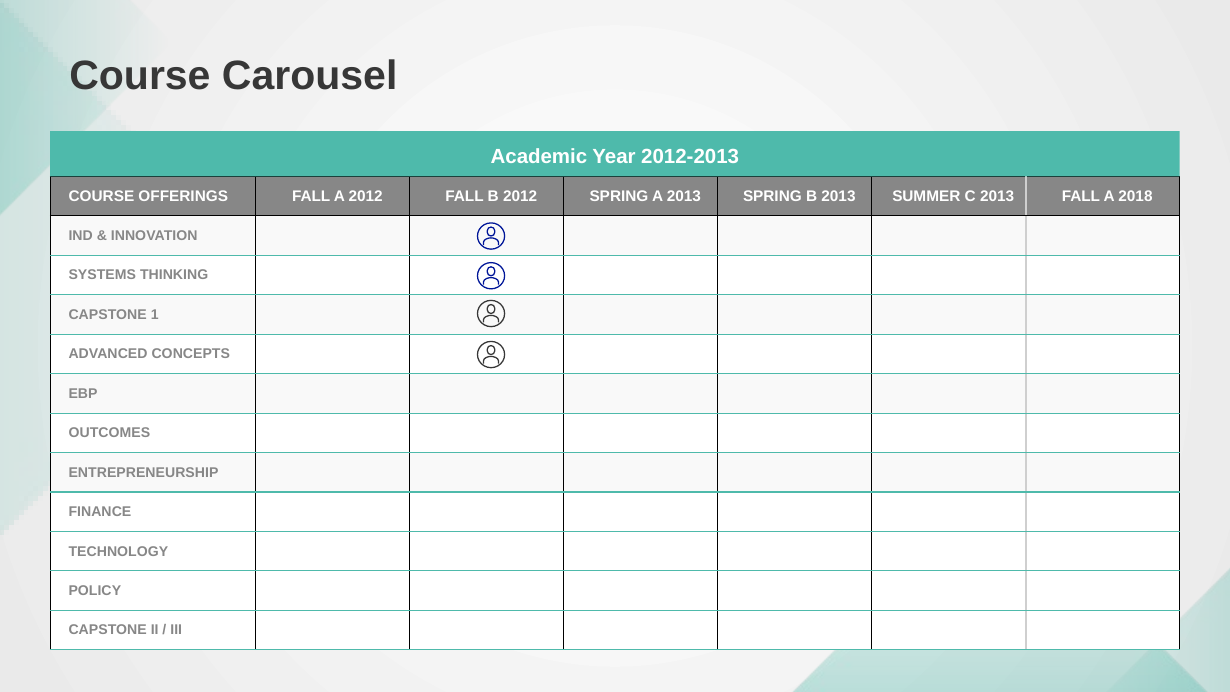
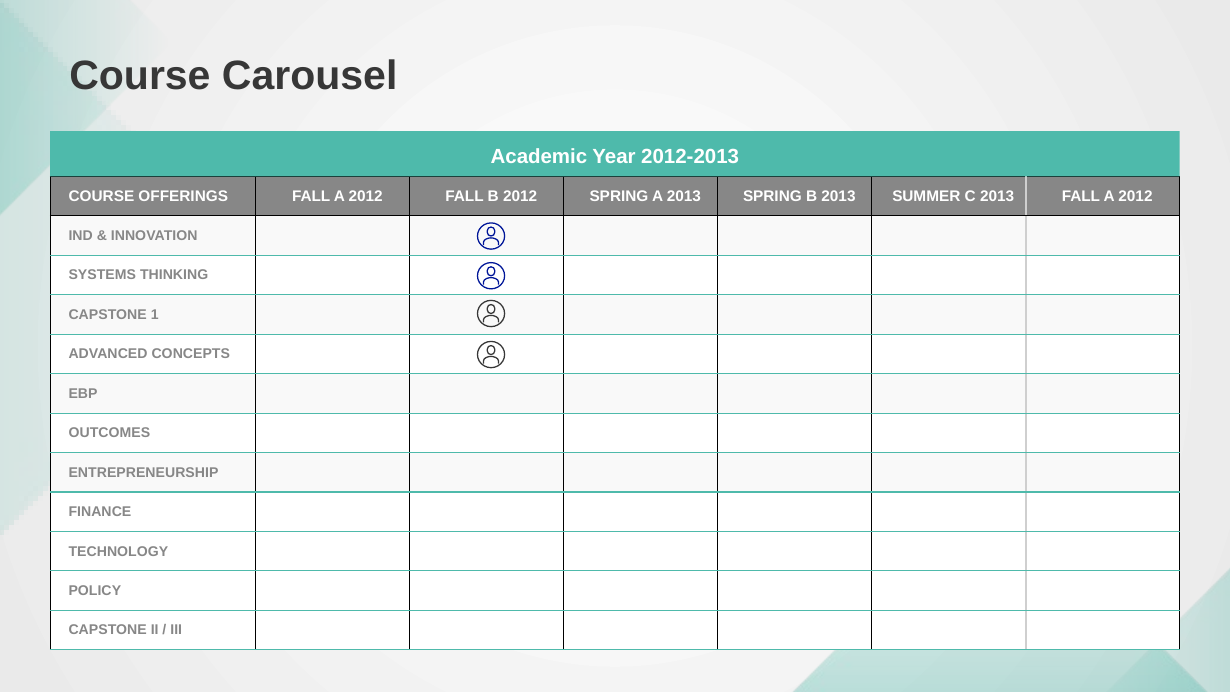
2013 FALL A 2018: 2018 -> 2012
